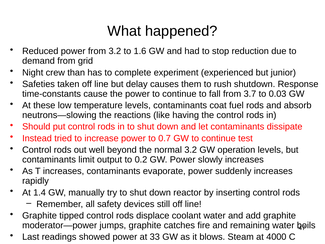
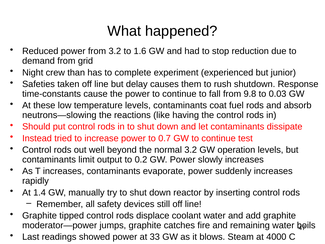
3.7: 3.7 -> 9.8
